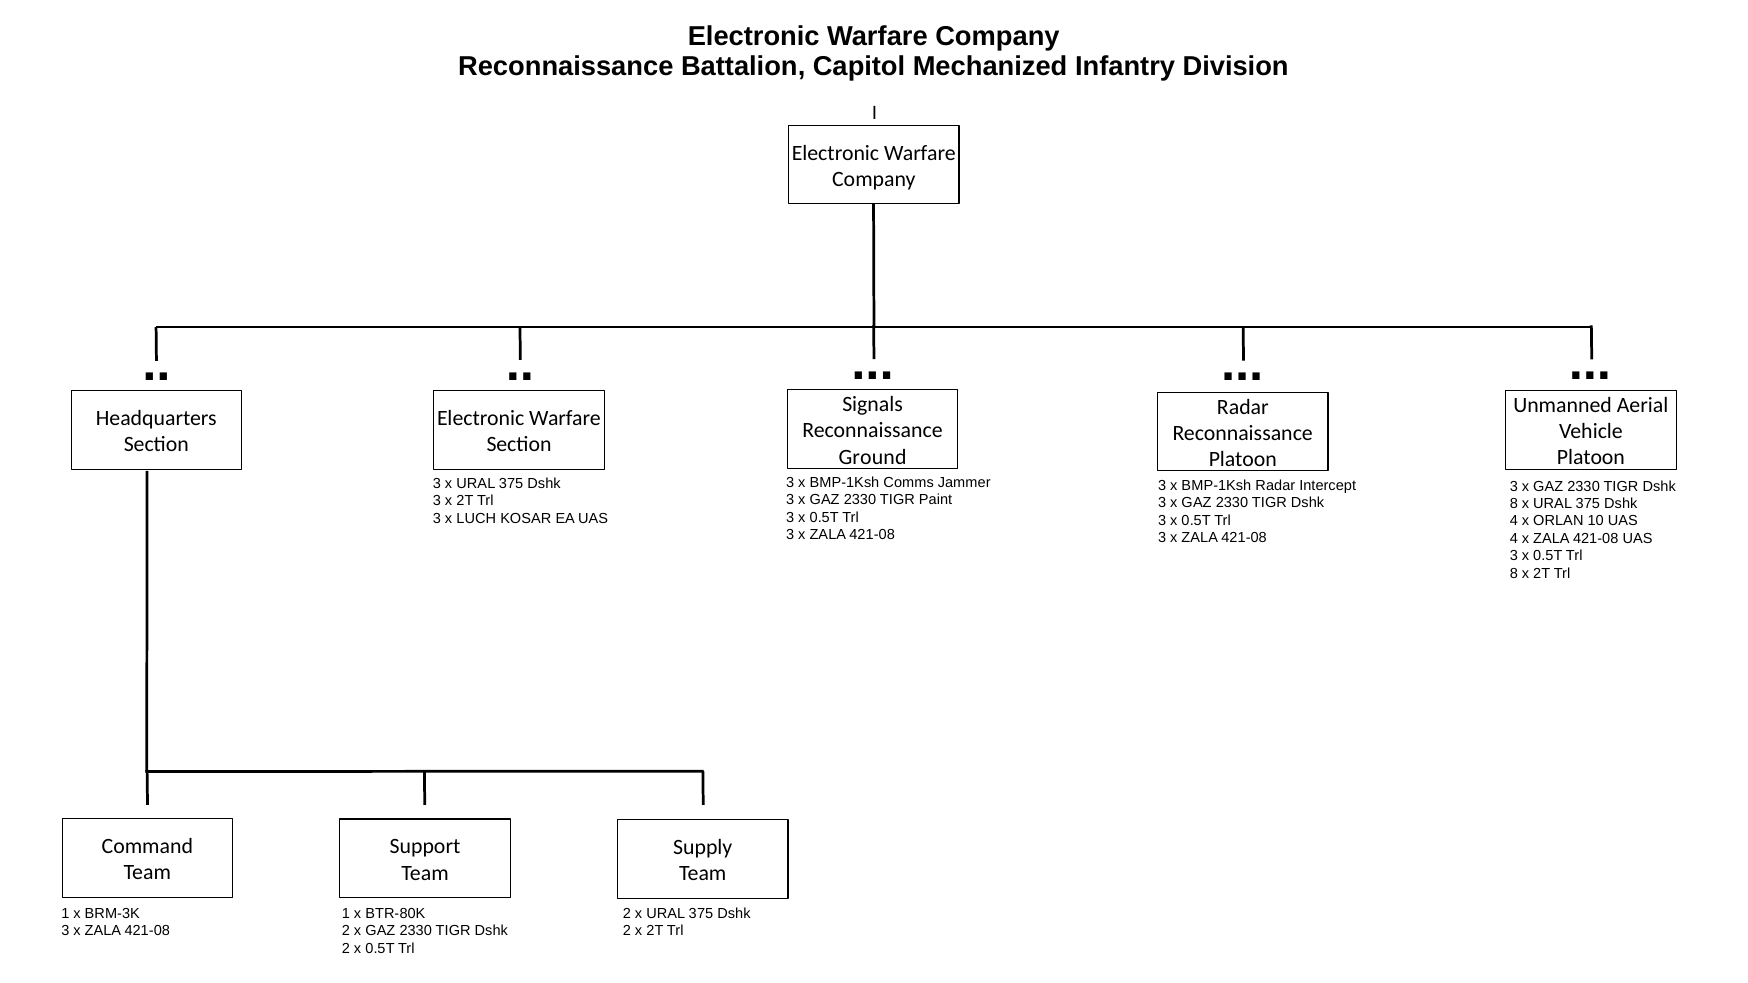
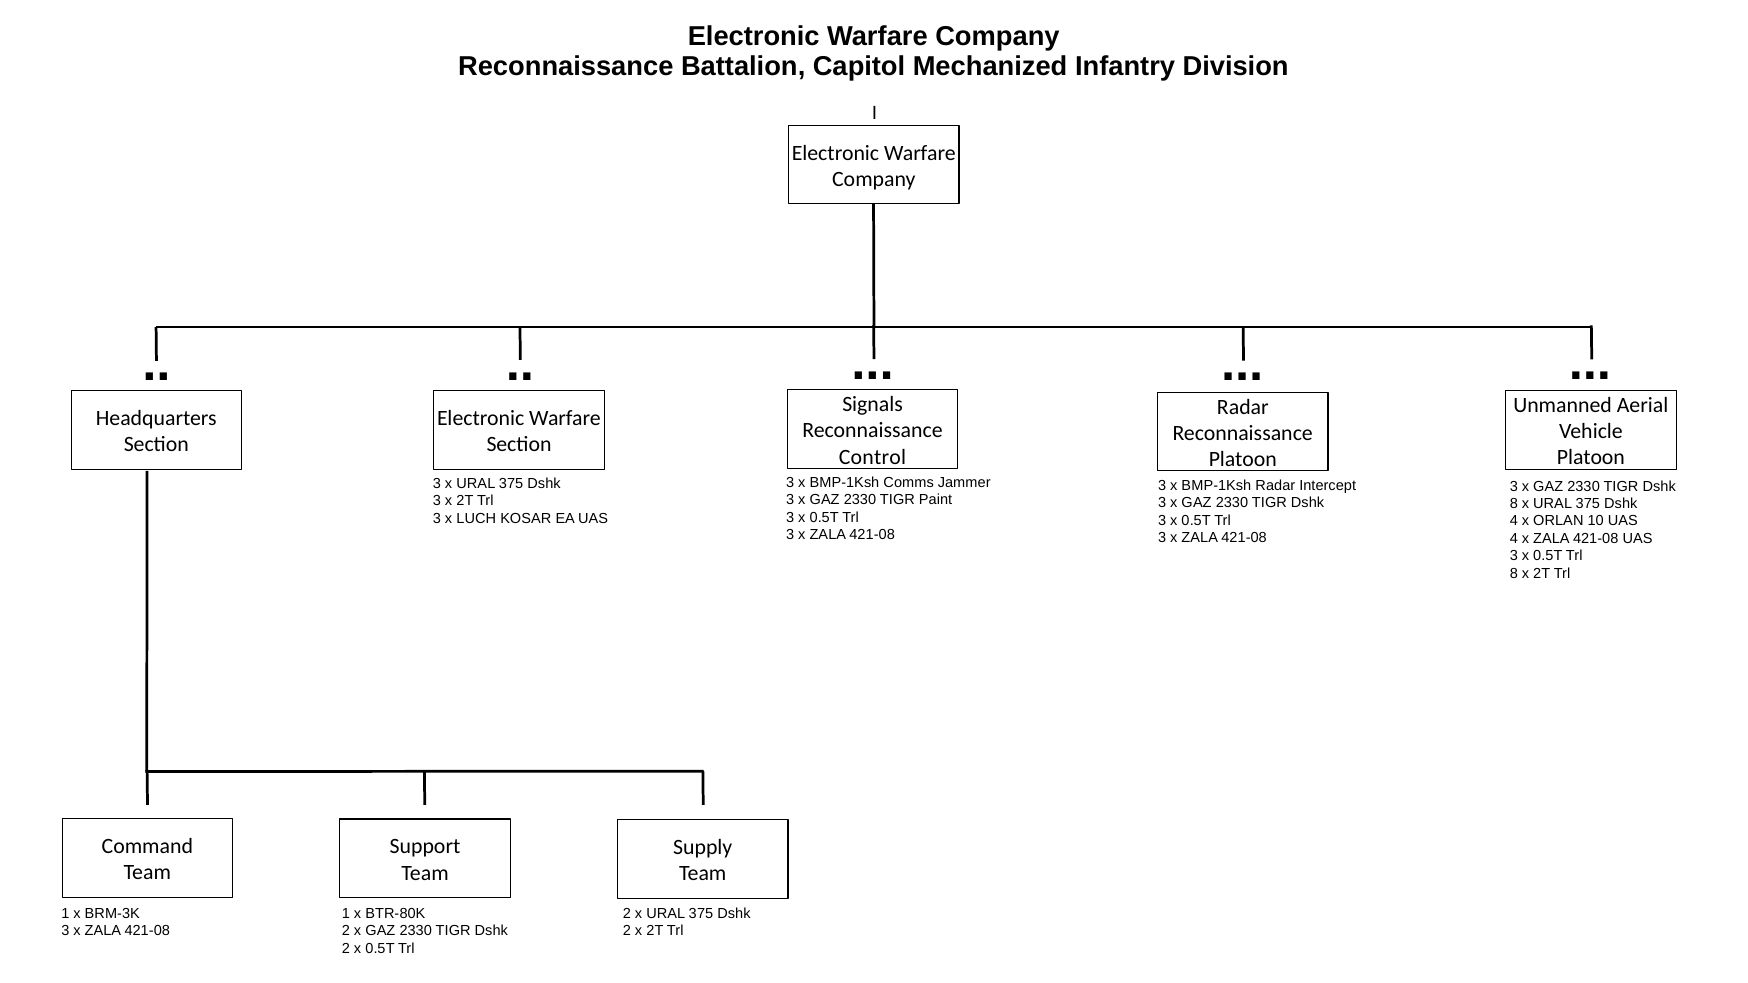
Ground: Ground -> Control
